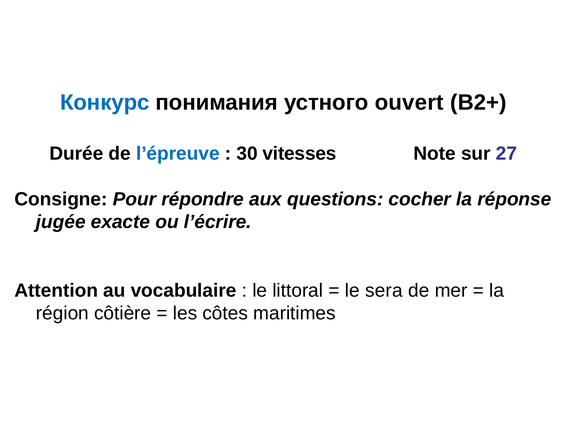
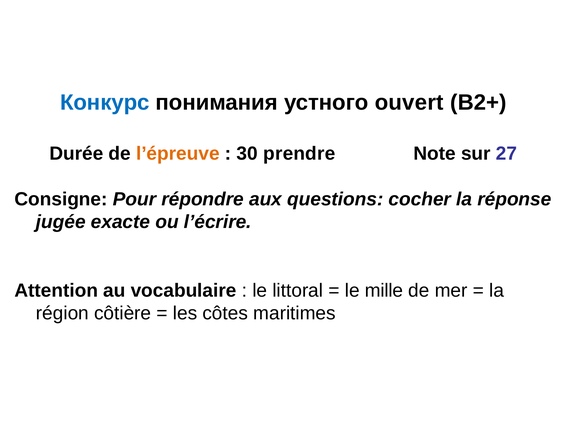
l’épreuve colour: blue -> orange
vitesses: vitesses -> prendre
sera: sera -> mille
